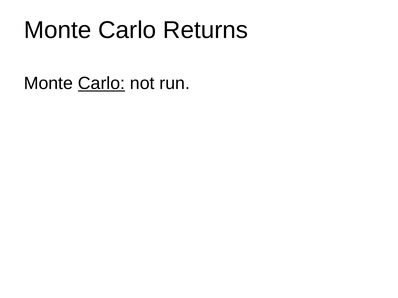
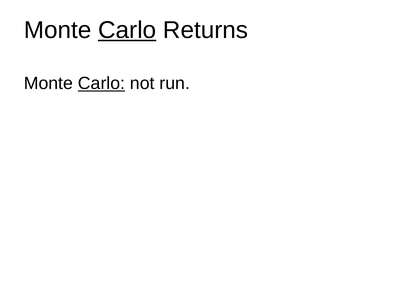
Carlo at (127, 30) underline: none -> present
